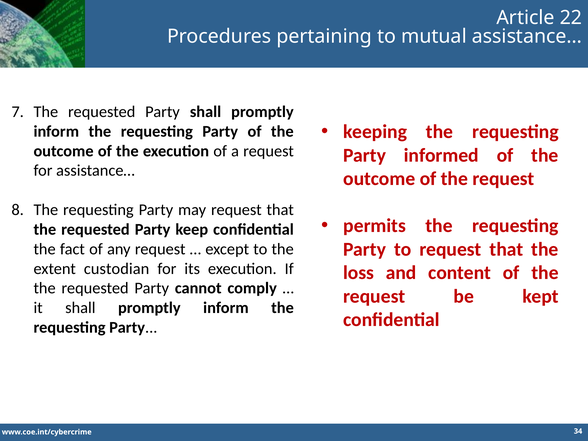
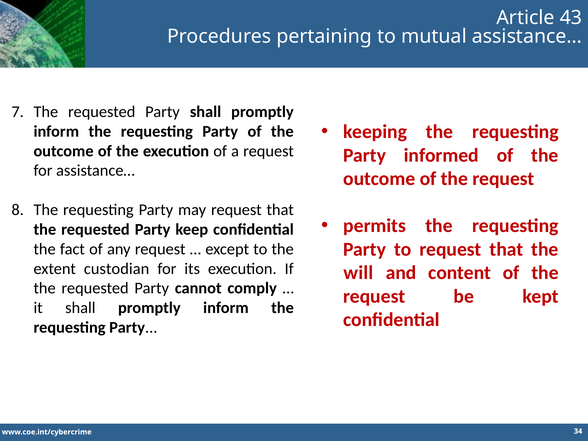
22: 22 -> 43
loss: loss -> will
